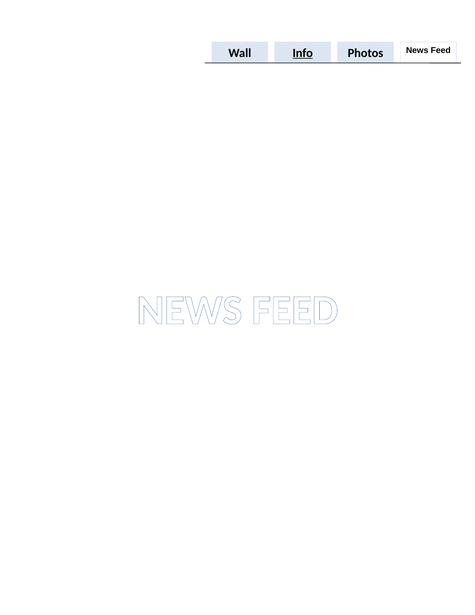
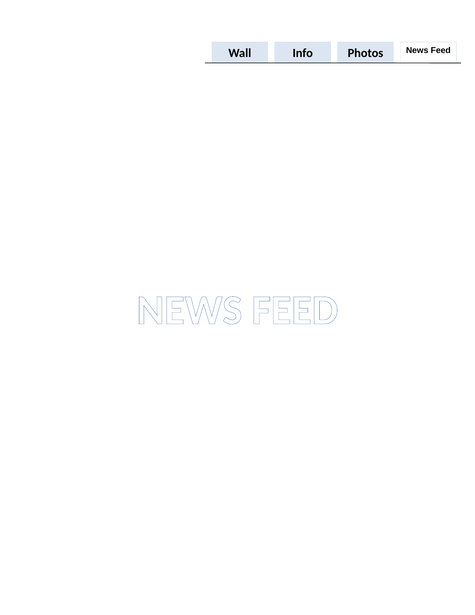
Info underline: present -> none
